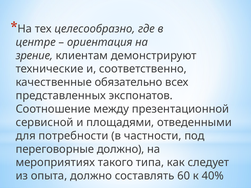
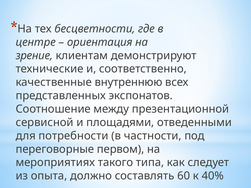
целесообразно: целесообразно -> бесцветности
обязательно: обязательно -> внутреннюю
переговорные должно: должно -> первом
